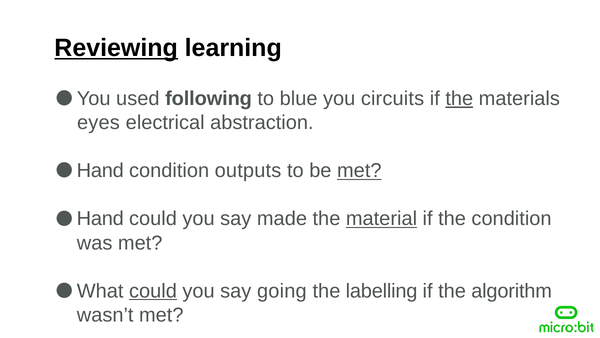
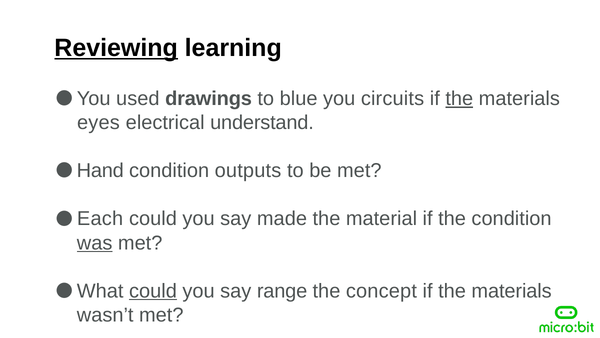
following: following -> drawings
abstraction: abstraction -> understand
met at (359, 171) underline: present -> none
Hand at (100, 219): Hand -> Each
material underline: present -> none
was underline: none -> present
going: going -> range
labelling: labelling -> concept
algorithm at (512, 291): algorithm -> materials
